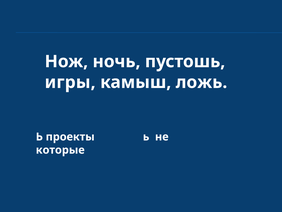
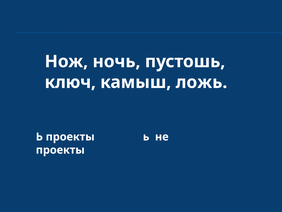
игры: игры -> ключ
которые at (60, 150): которые -> проекты
